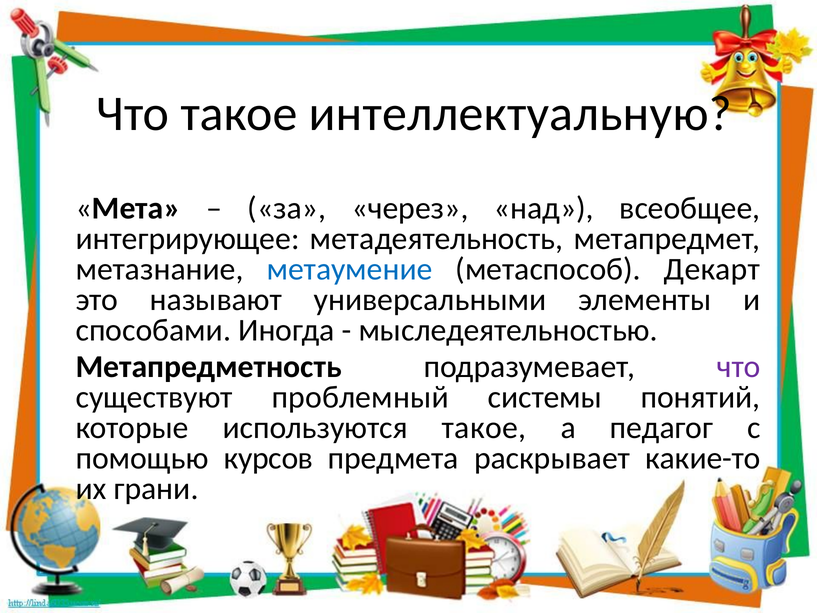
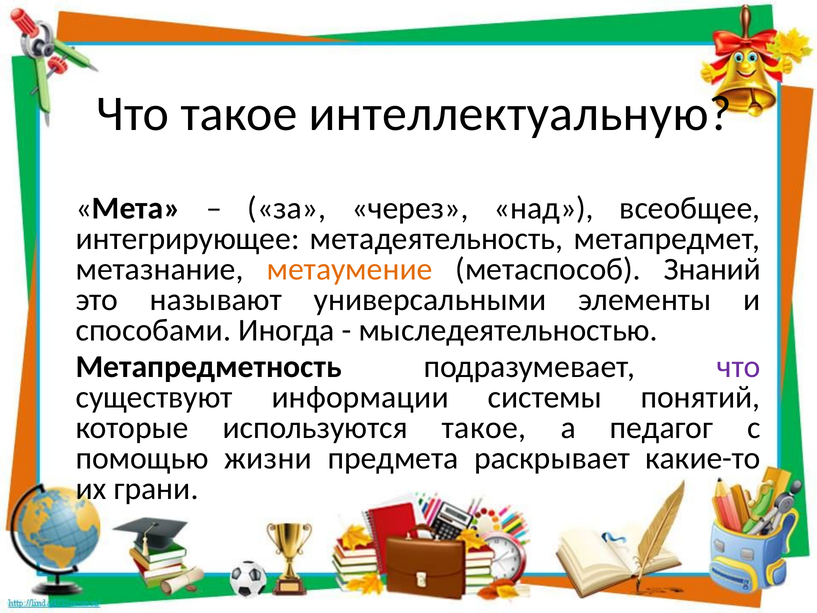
метаумение colour: blue -> orange
Декарт: Декарт -> Знаний
проблемный: проблемный -> информации
курсов: курсов -> жизни
